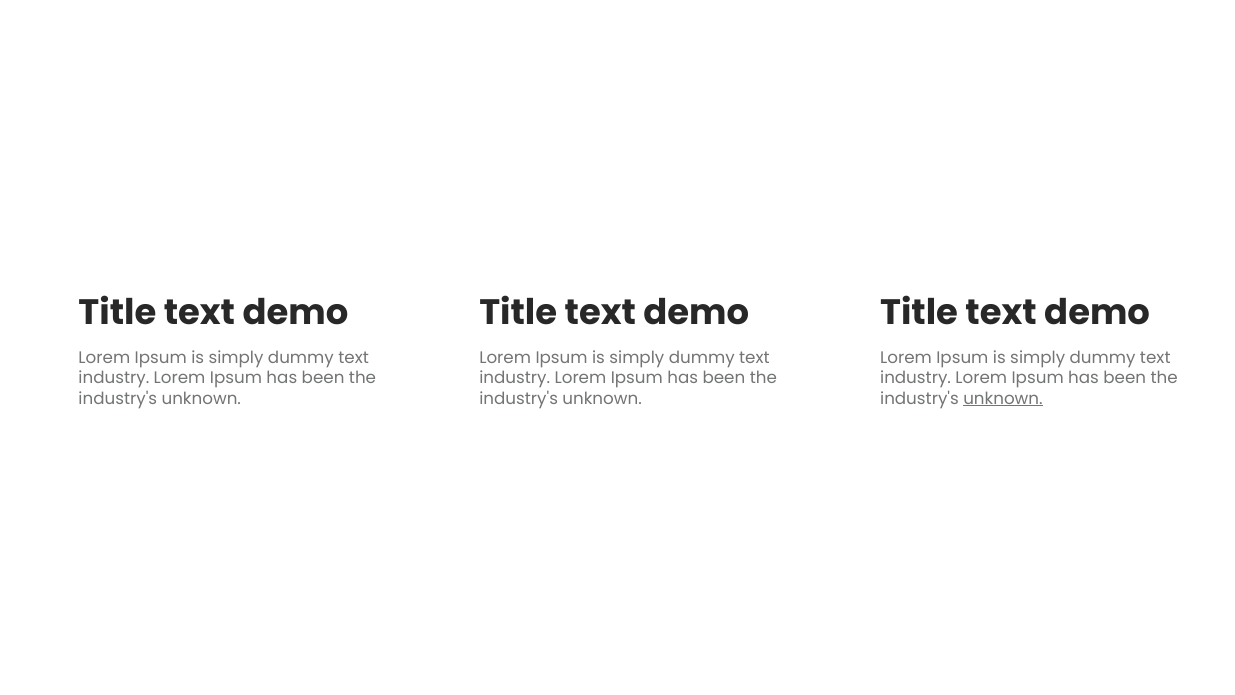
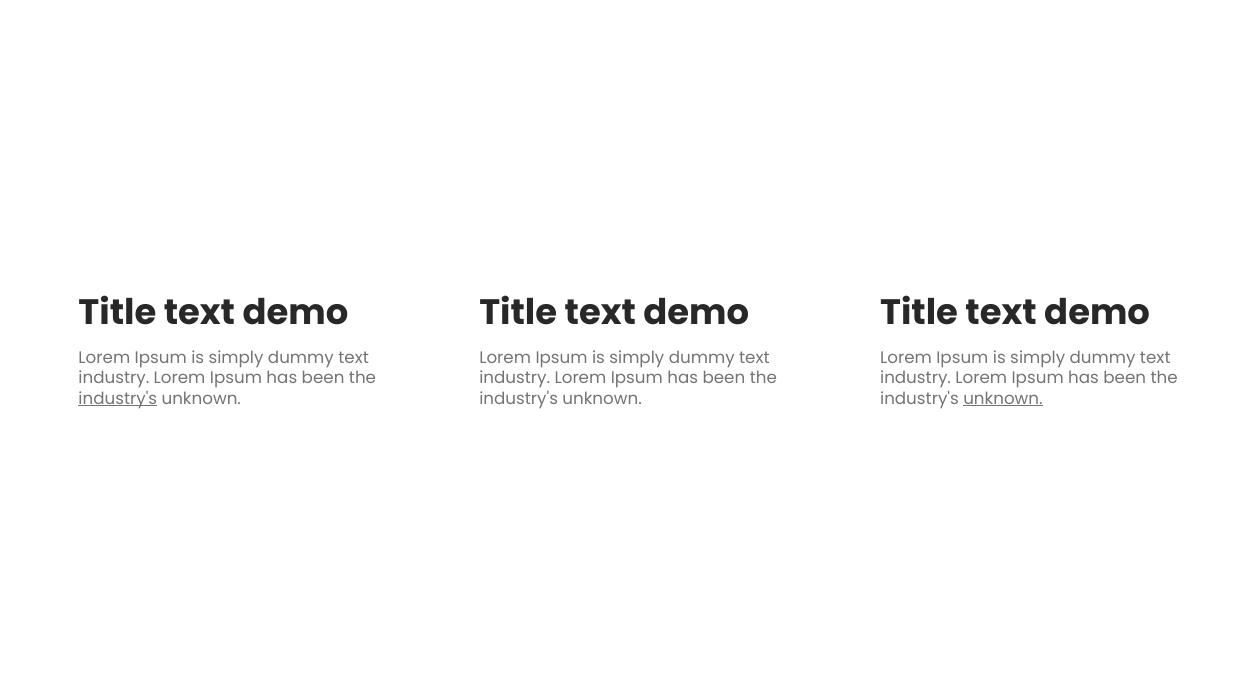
industry's at (118, 398) underline: none -> present
